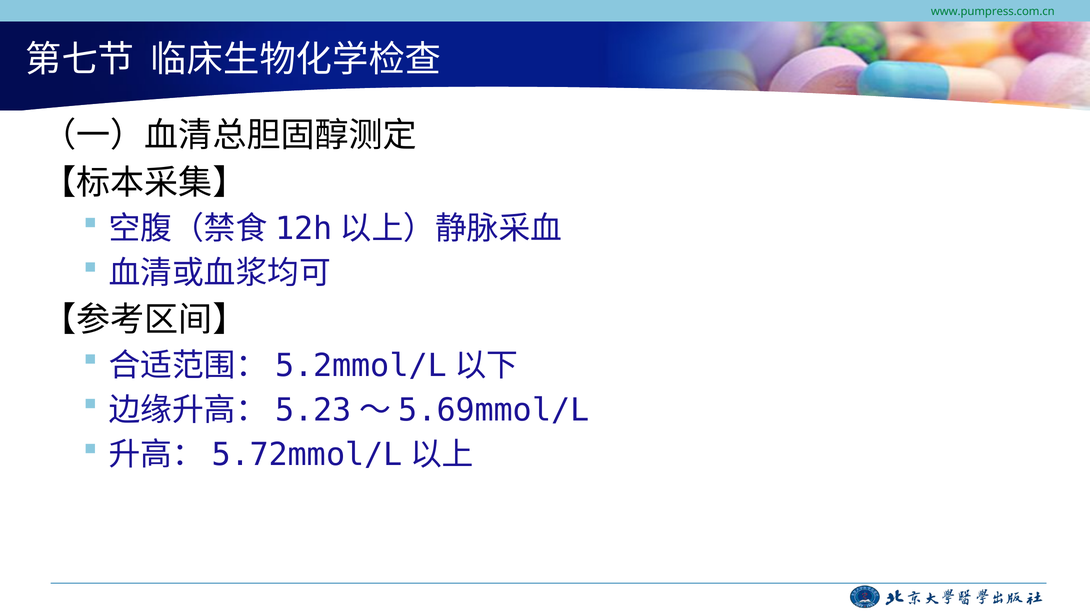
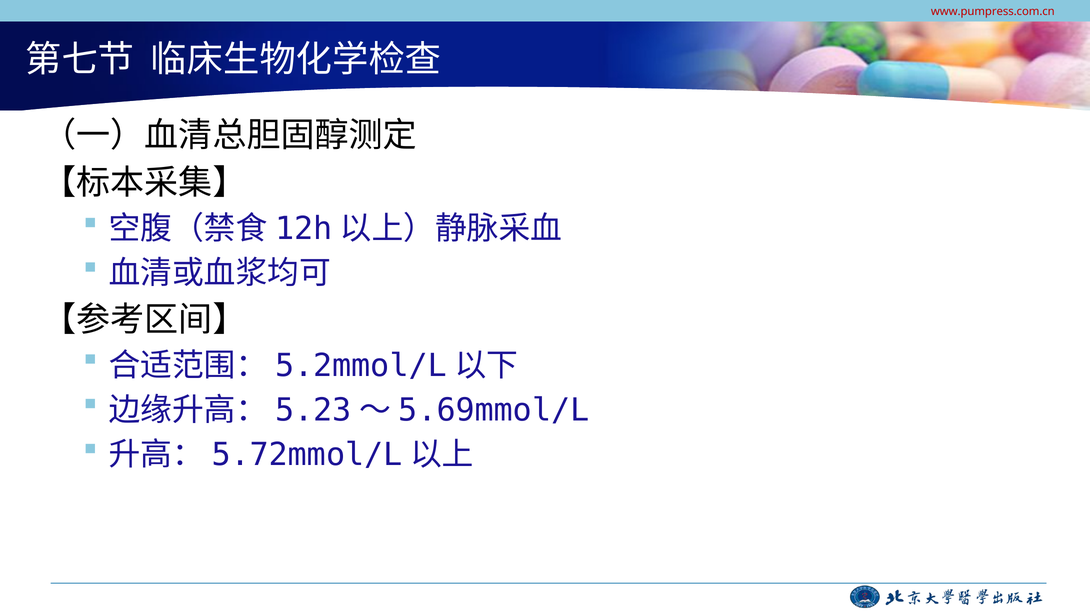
www.pumpress.com.cn colour: green -> red
